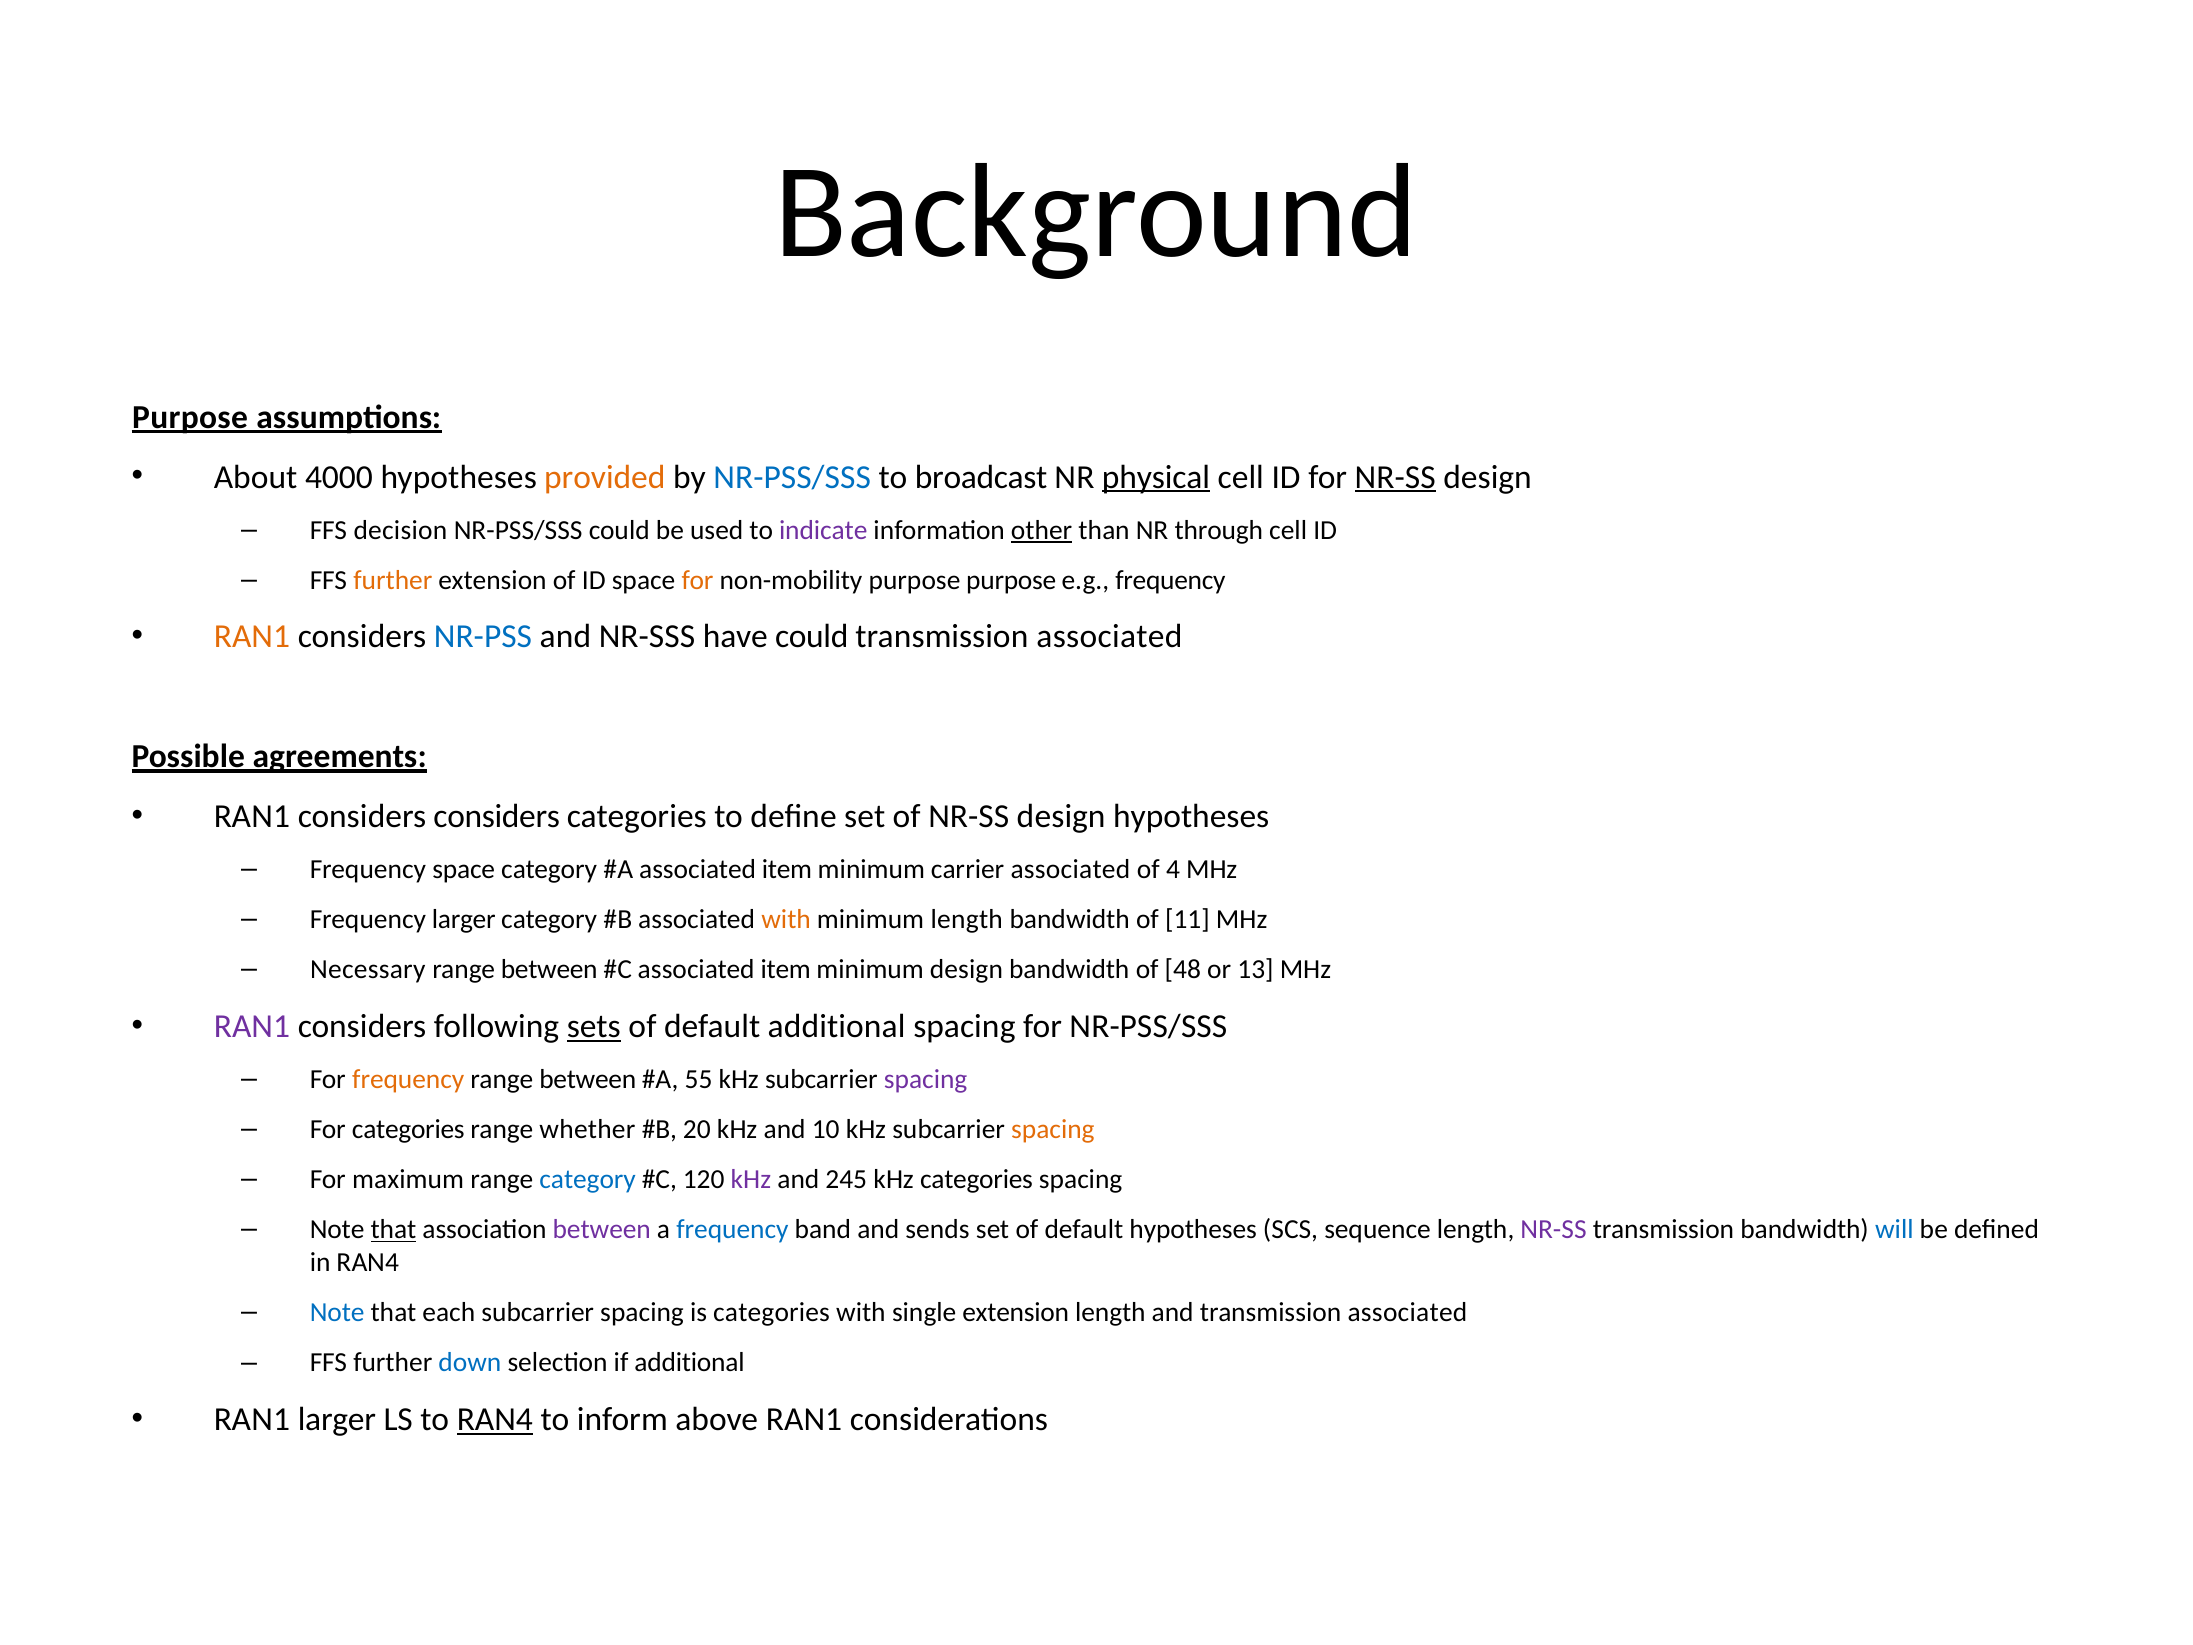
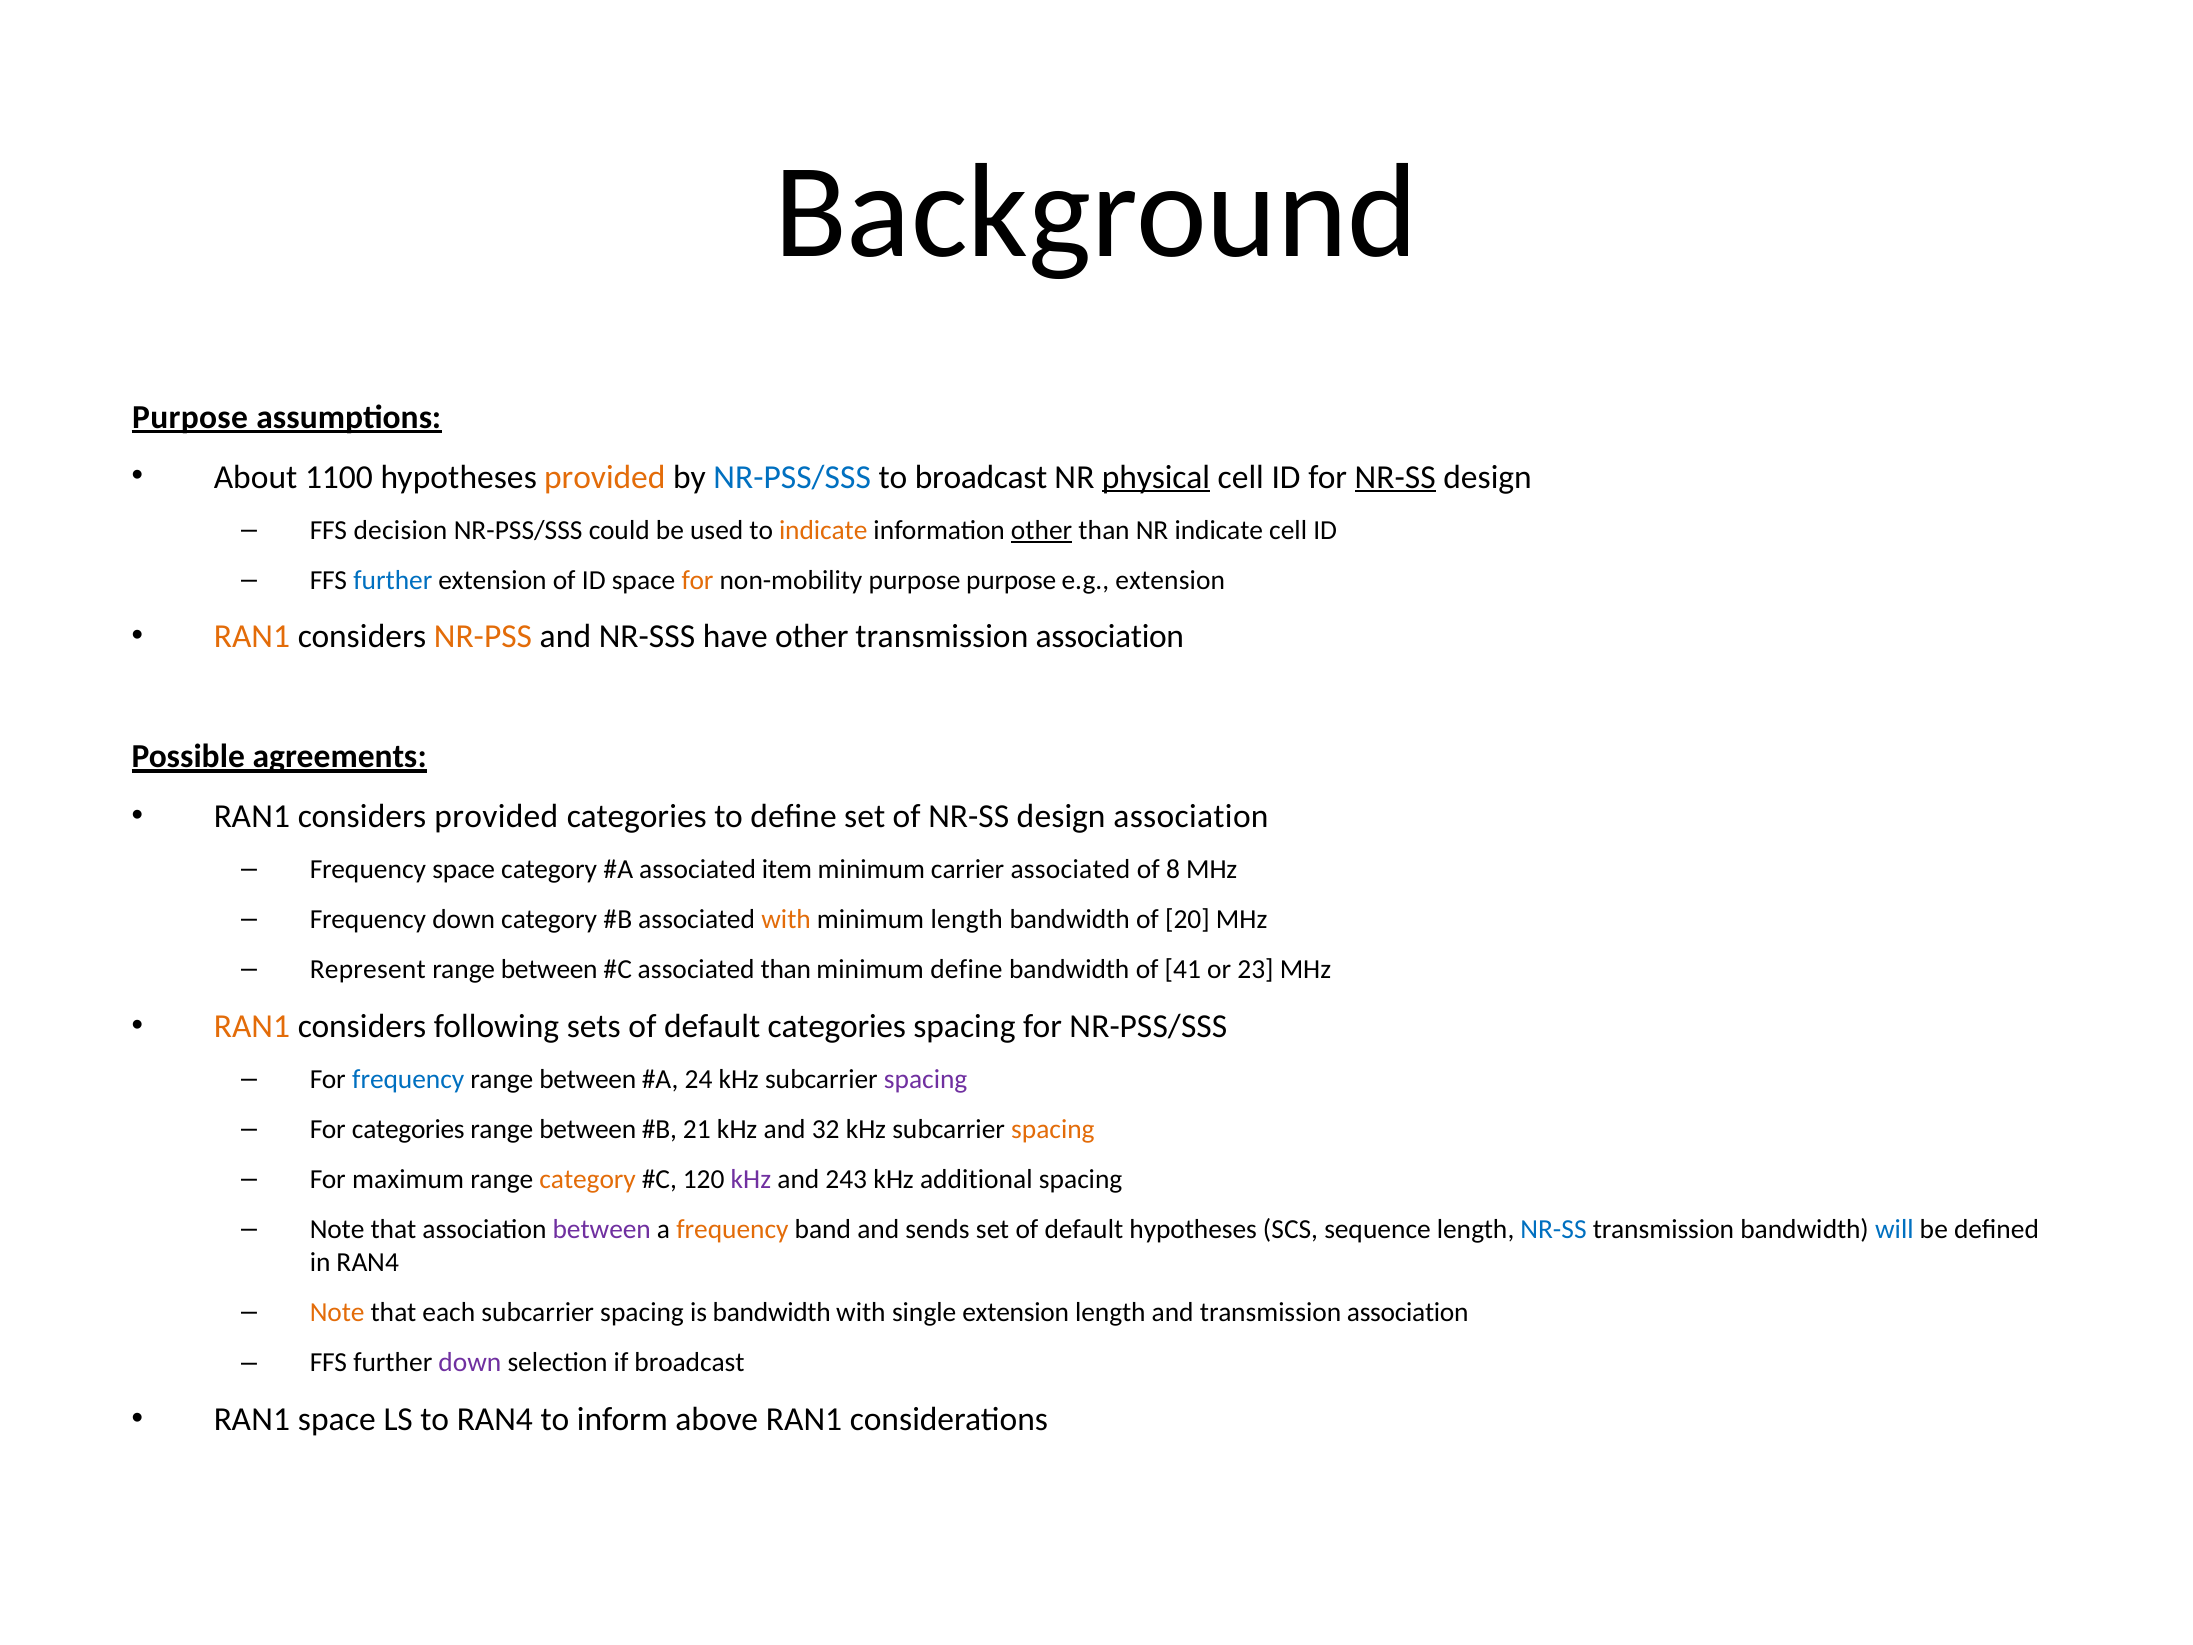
4000: 4000 -> 1100
indicate at (823, 530) colour: purple -> orange
NR through: through -> indicate
further at (393, 580) colour: orange -> blue
e.g frequency: frequency -> extension
NR-PSS colour: blue -> orange
have could: could -> other
associated at (1109, 637): associated -> association
considers considers: considers -> provided
design hypotheses: hypotheses -> association
4: 4 -> 8
Frequency larger: larger -> down
11: 11 -> 20
Necessary: Necessary -> Represent
item at (786, 970): item -> than
minimum design: design -> define
48: 48 -> 41
13: 13 -> 23
RAN1 at (252, 1026) colour: purple -> orange
sets underline: present -> none
default additional: additional -> categories
frequency at (408, 1079) colour: orange -> blue
55: 55 -> 24
whether at (587, 1129): whether -> between
20: 20 -> 21
10: 10 -> 32
category at (588, 1179) colour: blue -> orange
245: 245 -> 243
kHz categories: categories -> additional
that at (393, 1230) underline: present -> none
frequency at (732, 1230) colour: blue -> orange
NR-SS at (1553, 1230) colour: purple -> blue
Note at (337, 1313) colour: blue -> orange
is categories: categories -> bandwidth
and transmission associated: associated -> association
down at (470, 1363) colour: blue -> purple
if additional: additional -> broadcast
RAN1 larger: larger -> space
RAN4 at (495, 1419) underline: present -> none
